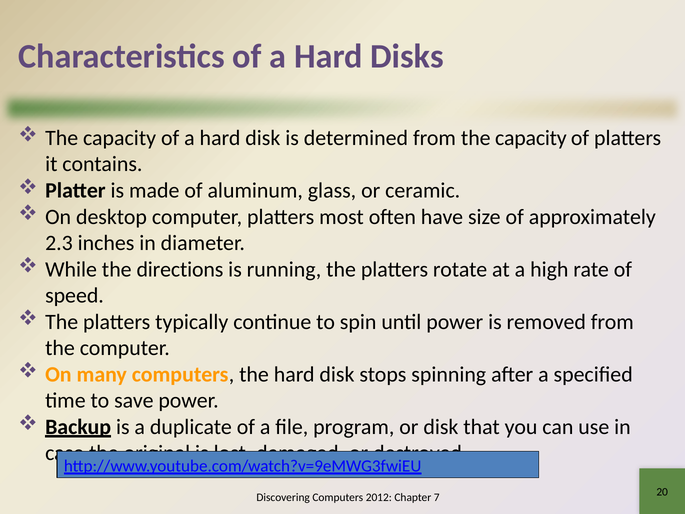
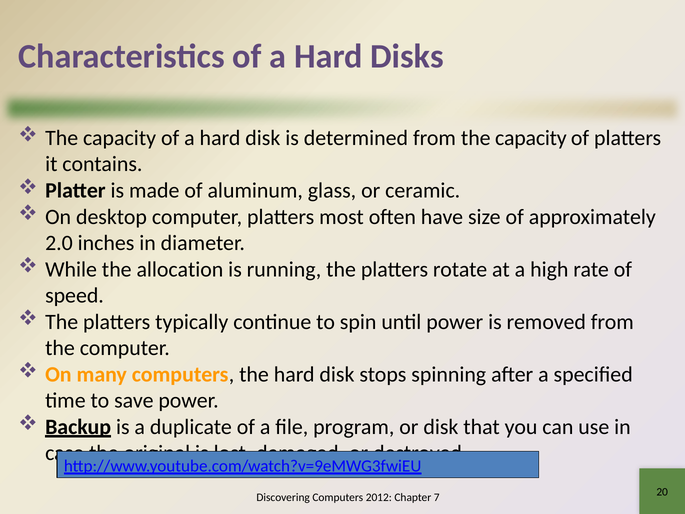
2.3: 2.3 -> 2.0
directions: directions -> allocation
